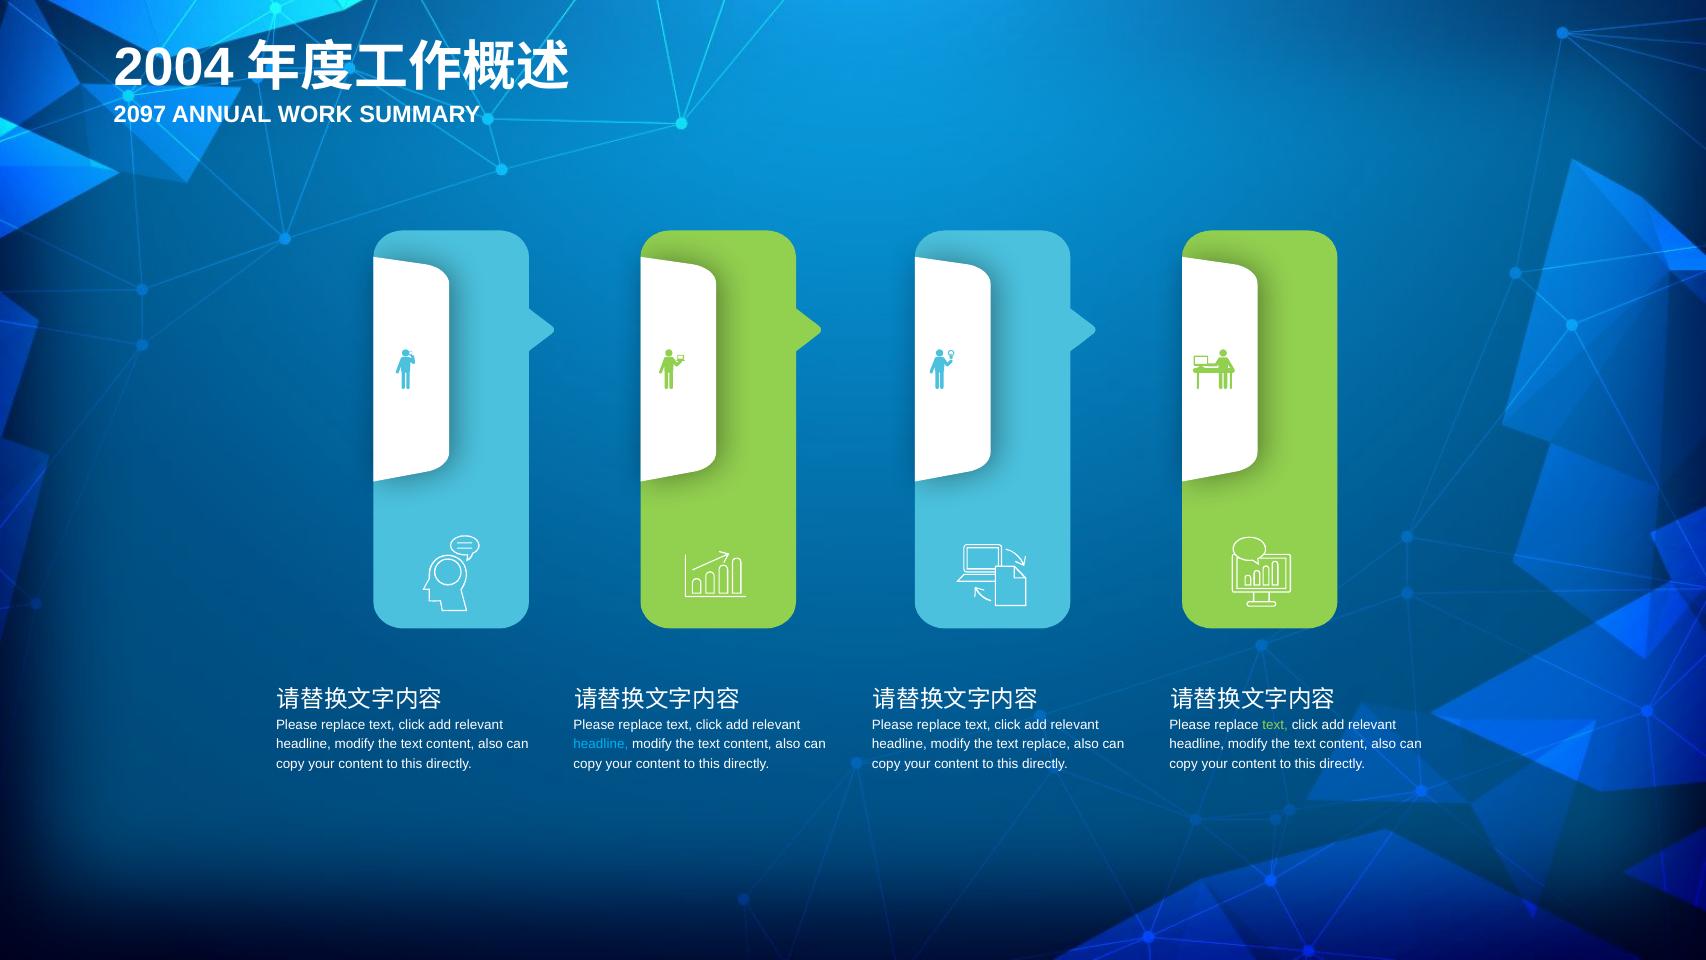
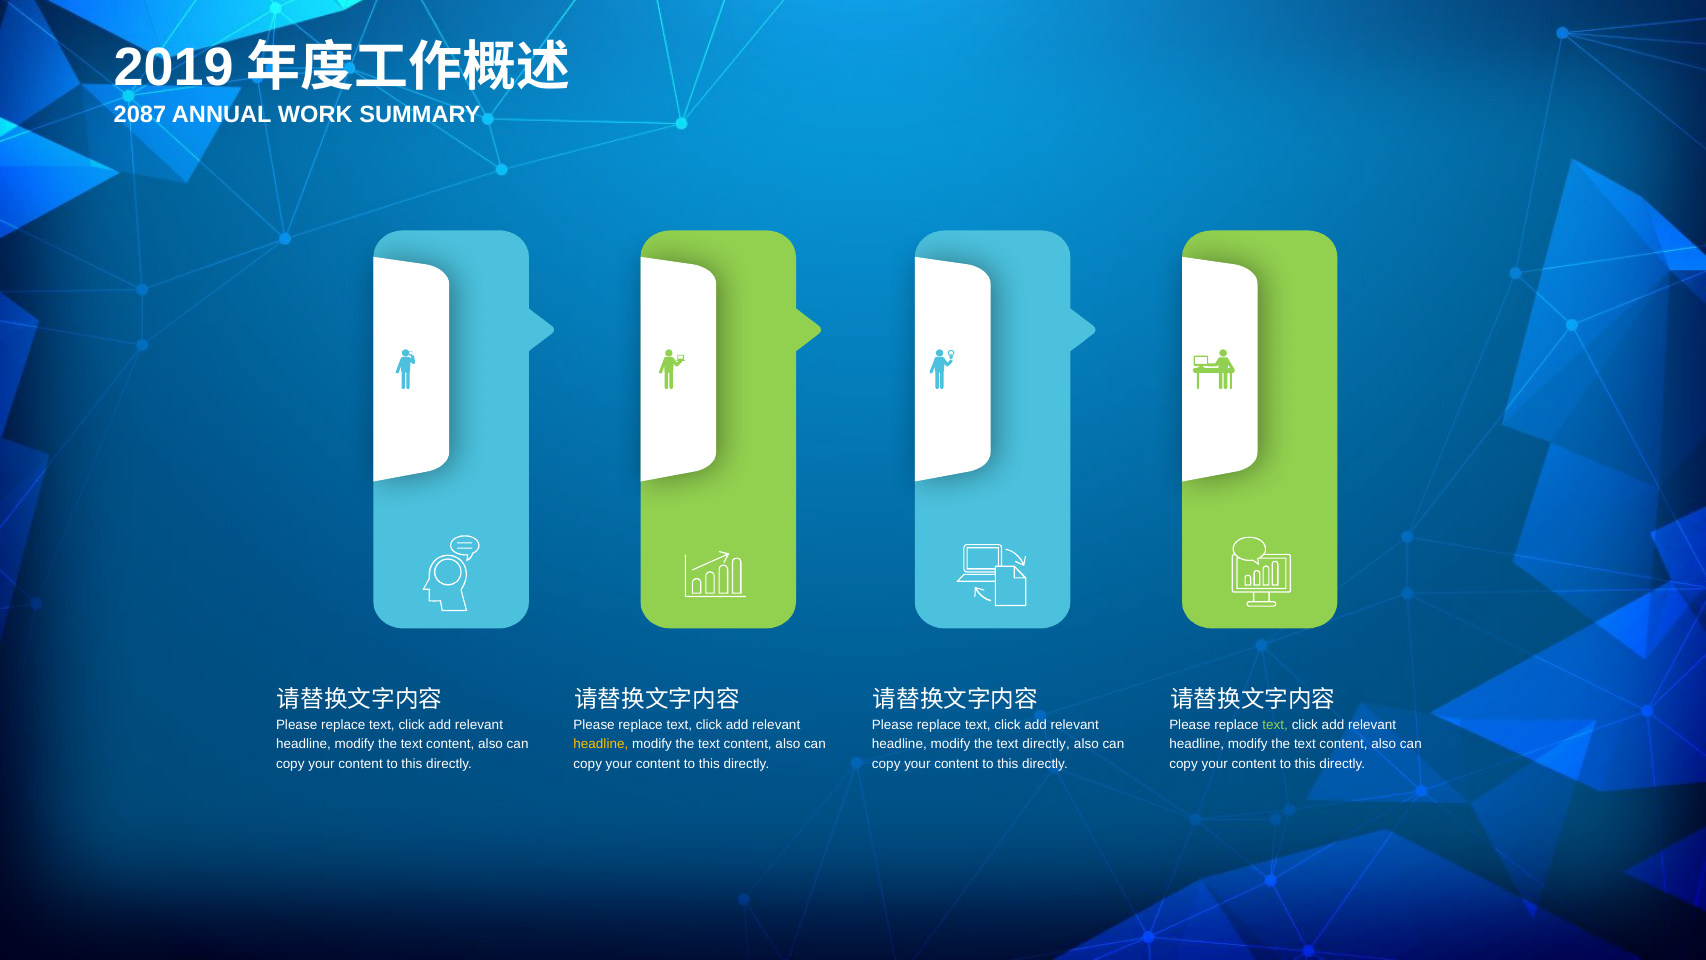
2004: 2004 -> 2019
2097: 2097 -> 2087
headline at (601, 744) colour: light blue -> yellow
text replace: replace -> directly
